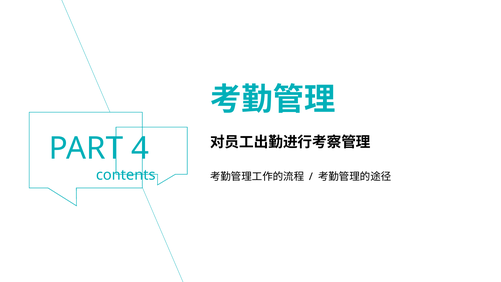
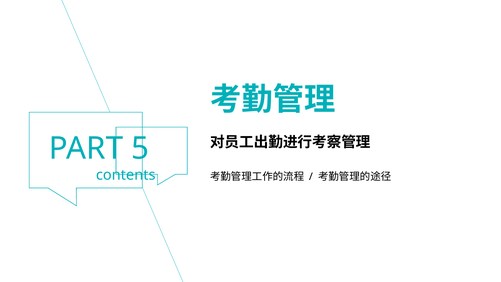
4: 4 -> 5
